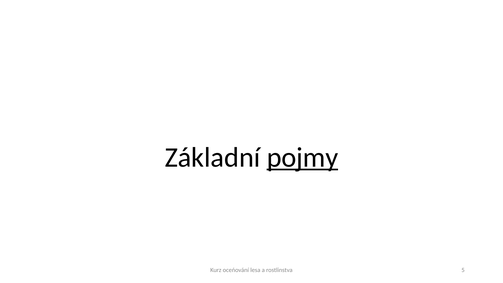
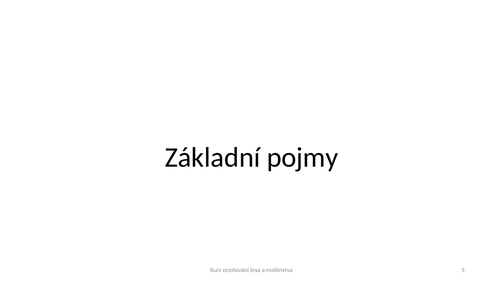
pojmy underline: present -> none
